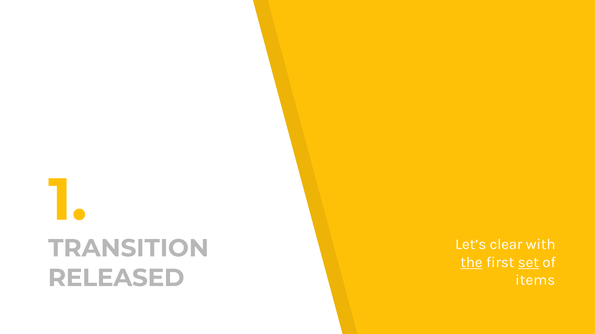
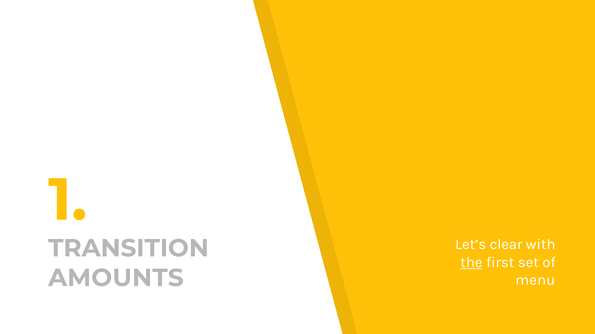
set underline: present -> none
RELEASED: RELEASED -> AMOUNTS
items: items -> menu
